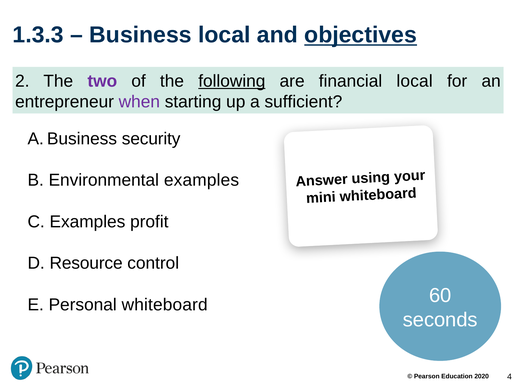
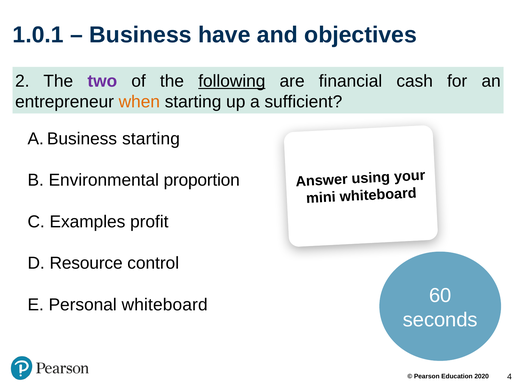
1.3.3: 1.3.3 -> 1.0.1
Business local: local -> have
objectives underline: present -> none
financial local: local -> cash
when colour: purple -> orange
security at (151, 139): security -> starting
Environmental examples: examples -> proportion
